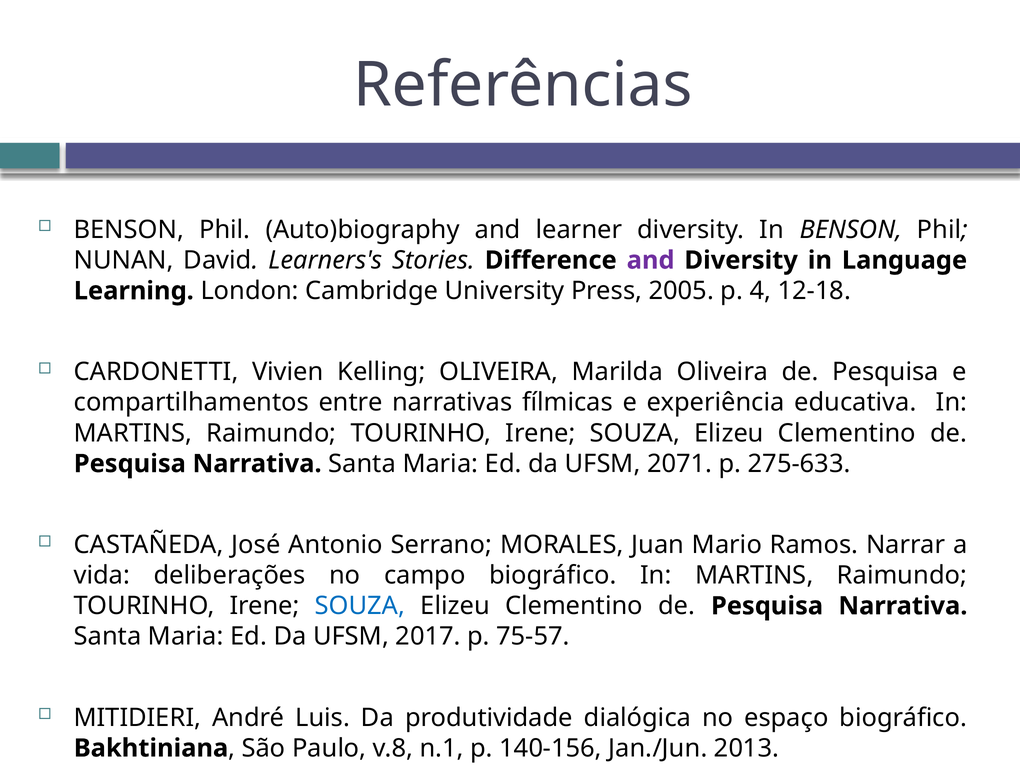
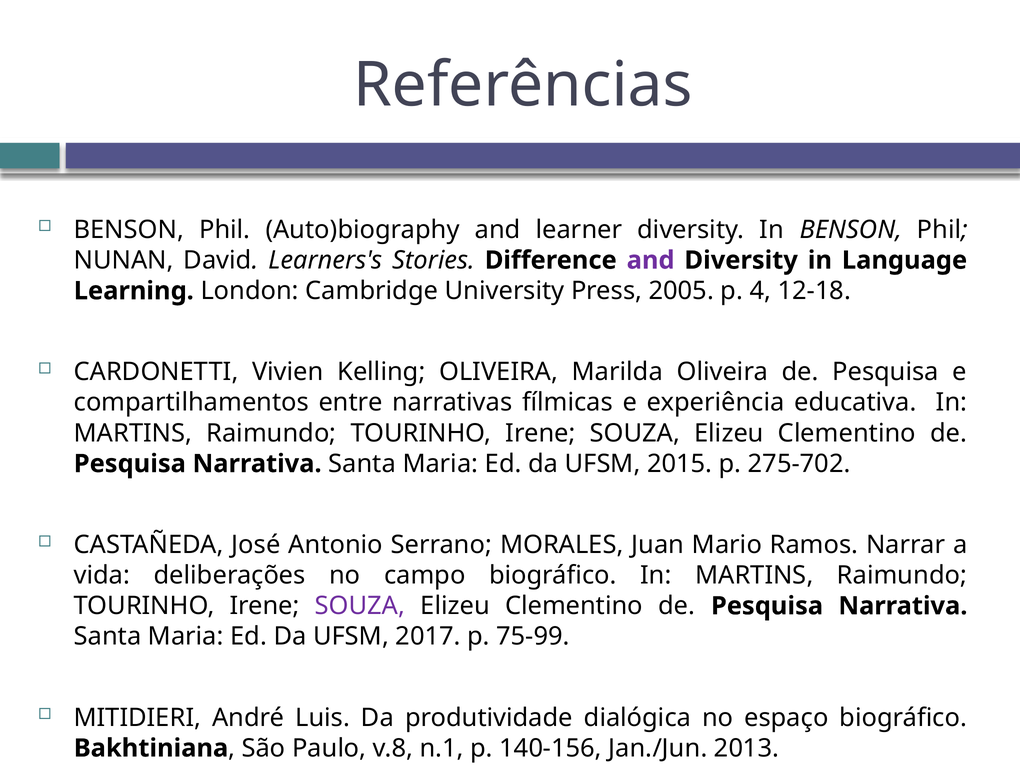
2071: 2071 -> 2015
275-633: 275-633 -> 275-702
SOUZA at (360, 606) colour: blue -> purple
75-57: 75-57 -> 75-99
